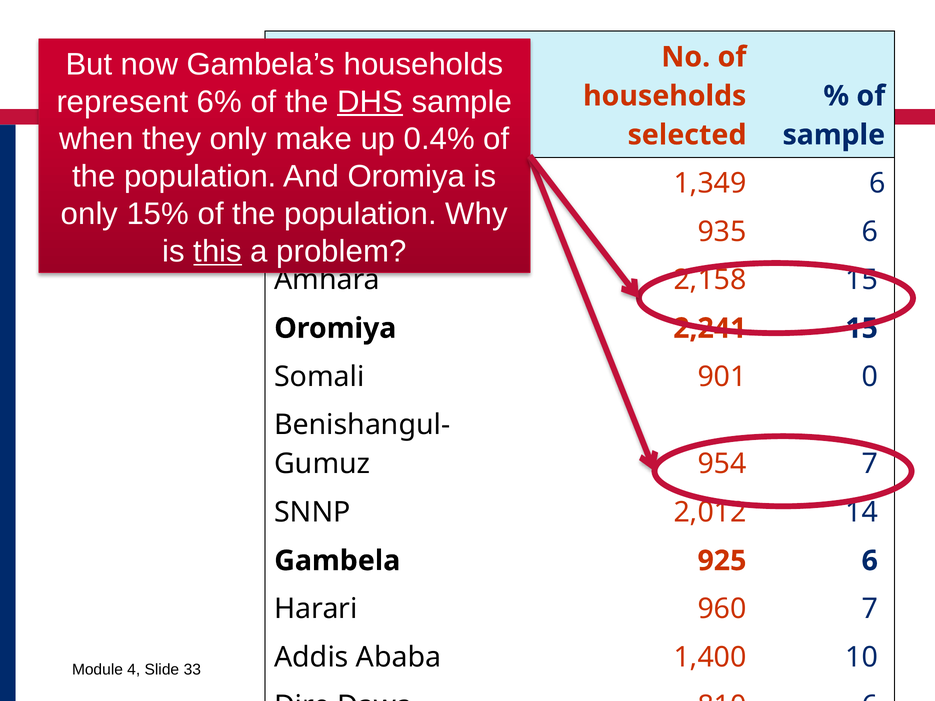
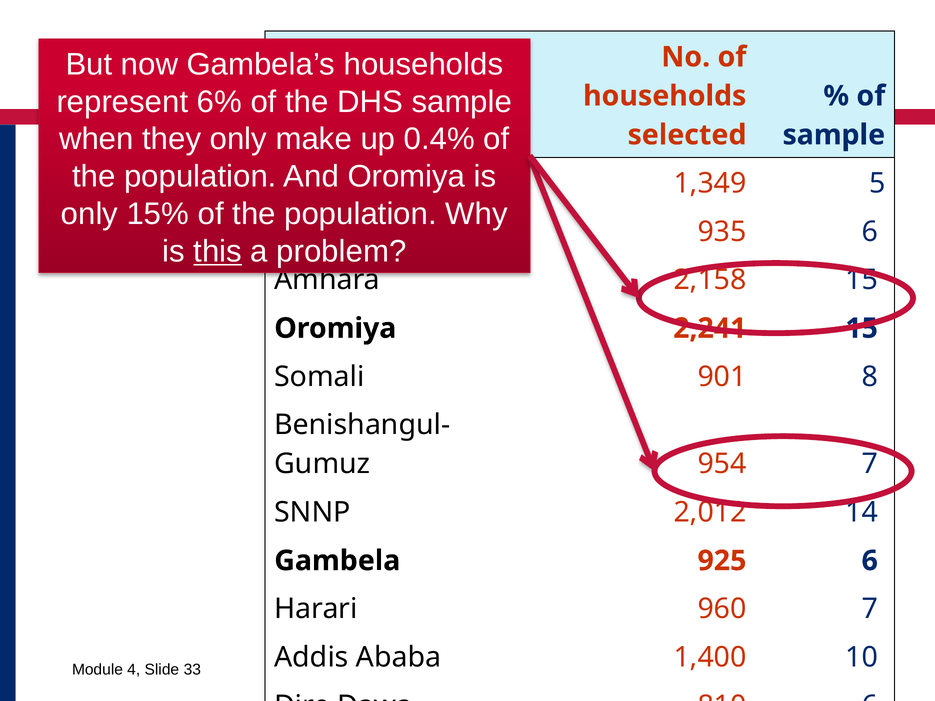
DHS underline: present -> none
1,349 6: 6 -> 5
0: 0 -> 8
